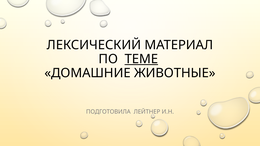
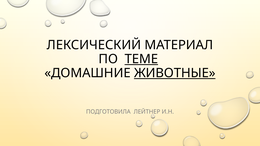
ЖИВОТНЫЕ underline: none -> present
